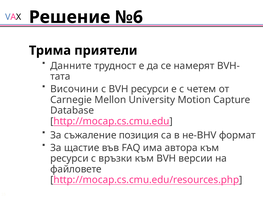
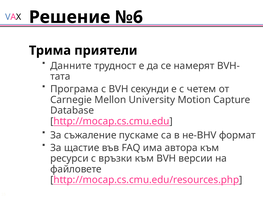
Височини: Височини -> Програма
BVH ресурси: ресурси -> секунди
позиция: позиция -> пускаме
